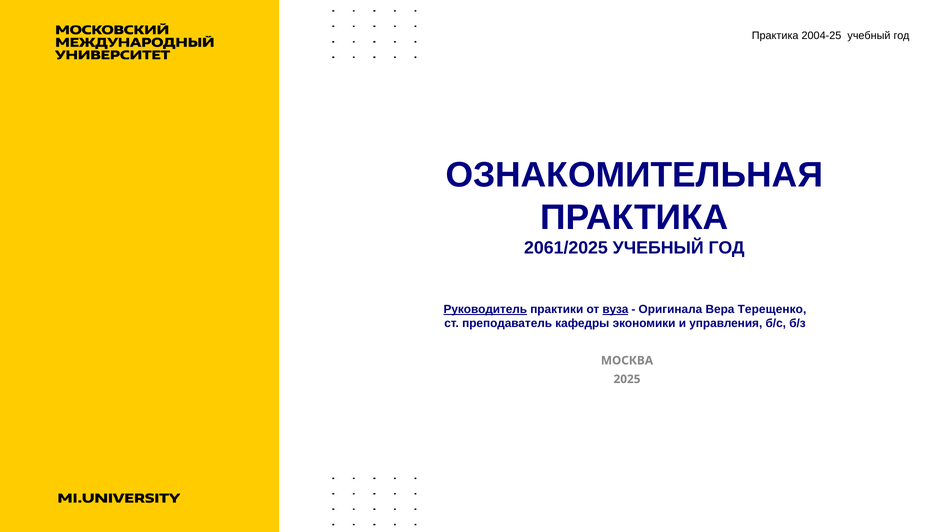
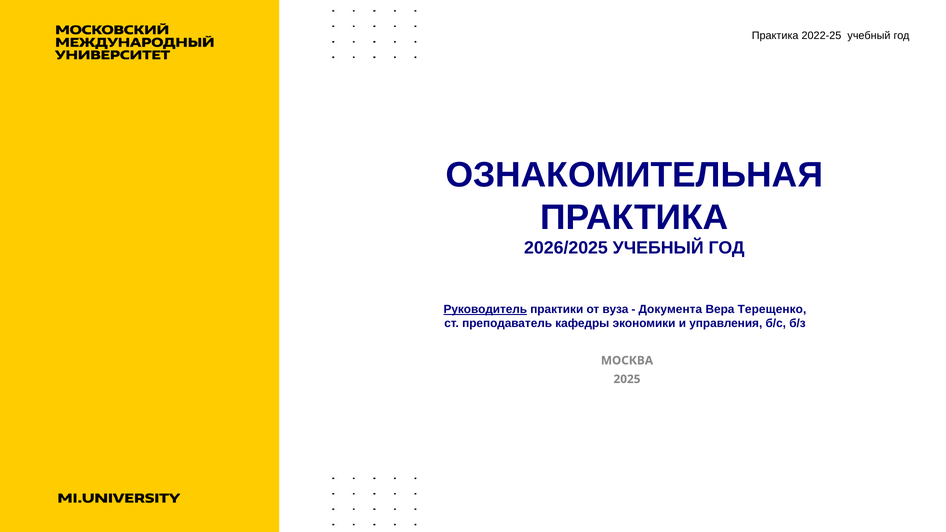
2004-25: 2004-25 -> 2022-25
2061/2025: 2061/2025 -> 2026/2025
вуза underline: present -> none
Оригинала: Оригинала -> Документа
